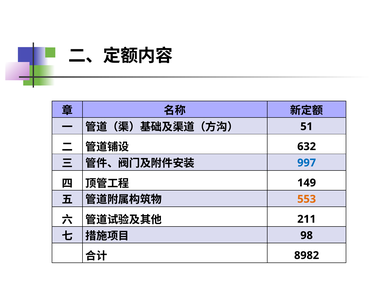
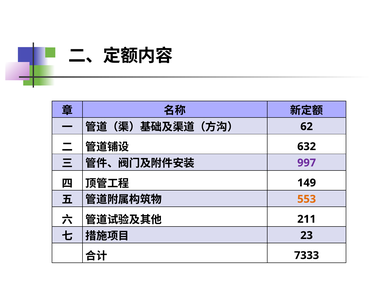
51: 51 -> 62
997 colour: blue -> purple
98: 98 -> 23
8982: 8982 -> 7333
